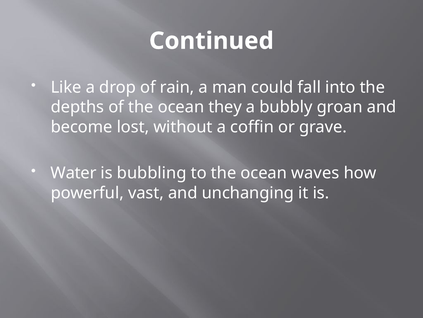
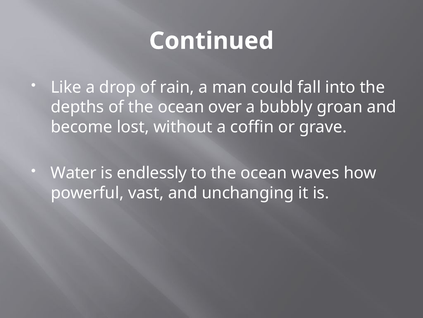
they: they -> over
bubbling: bubbling -> endlessly
